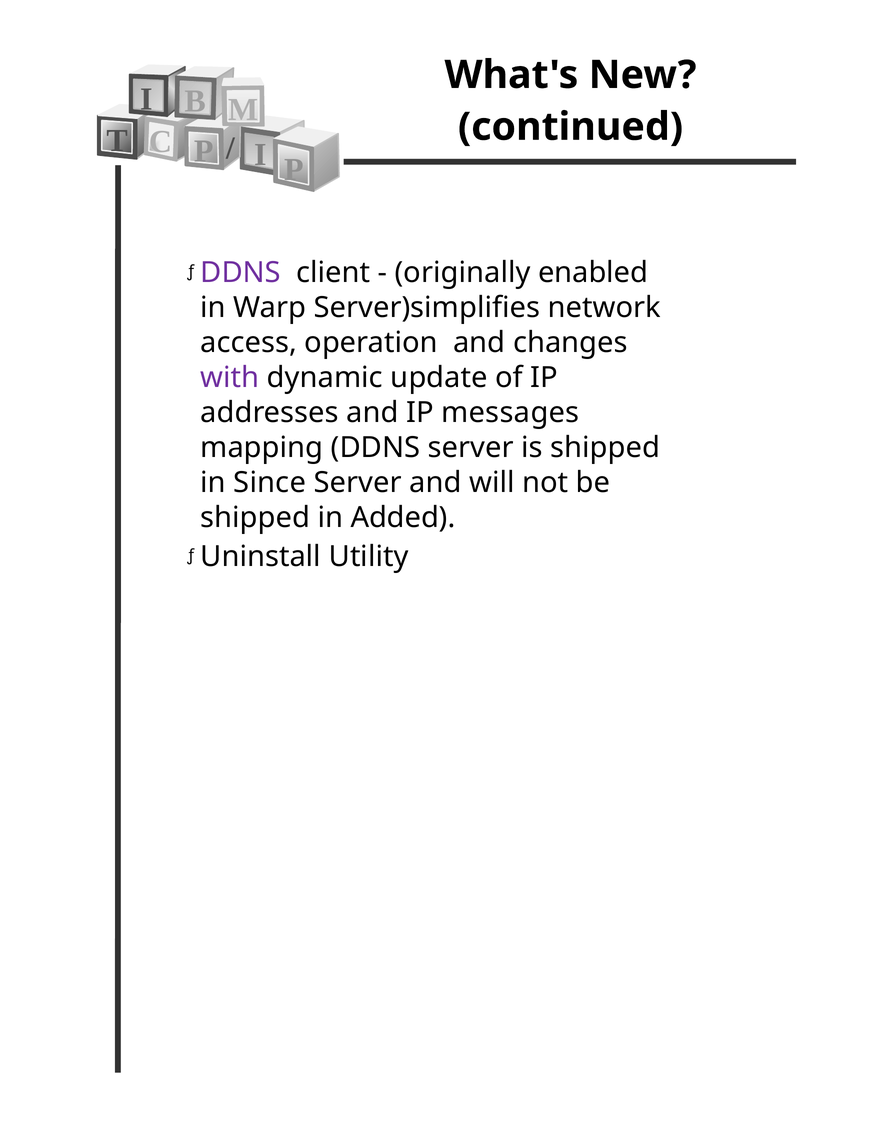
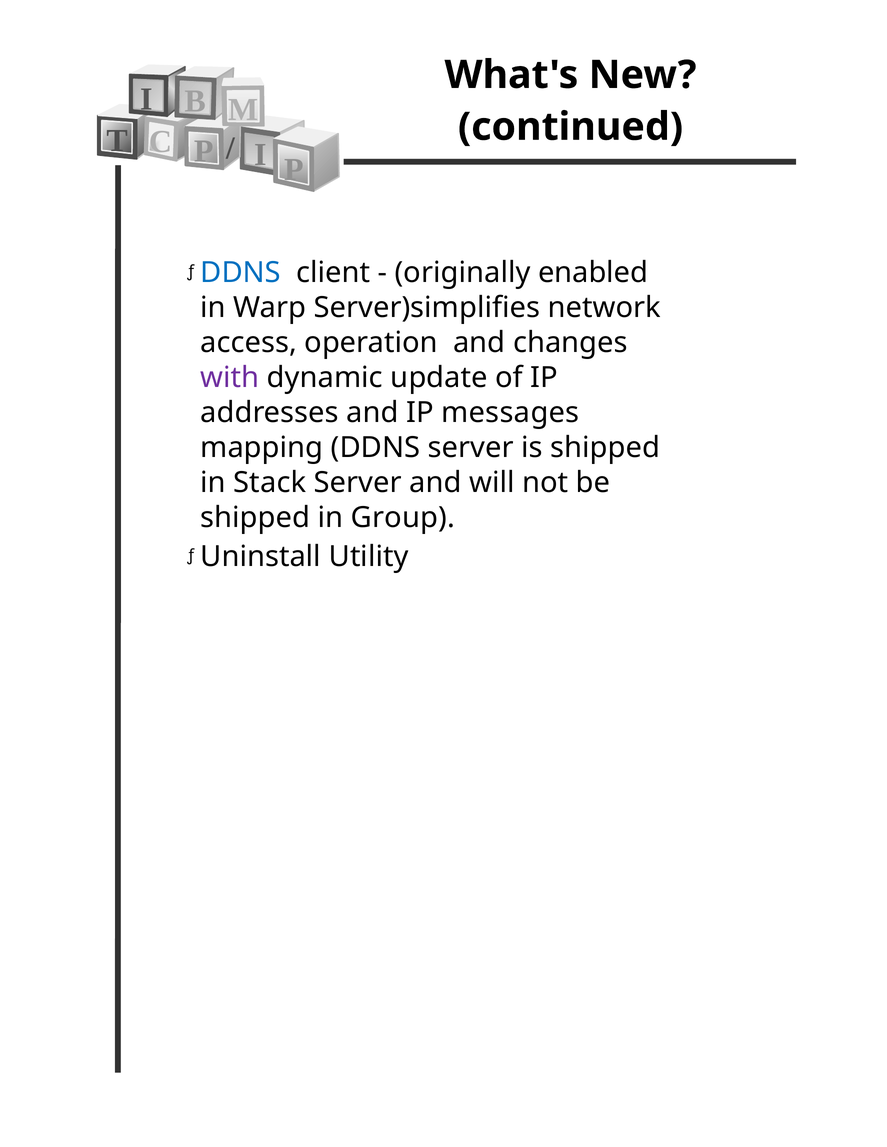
DDNS at (241, 273) colour: purple -> blue
Since: Since -> Stack
Added: Added -> Group
